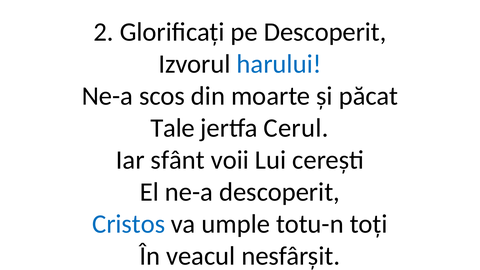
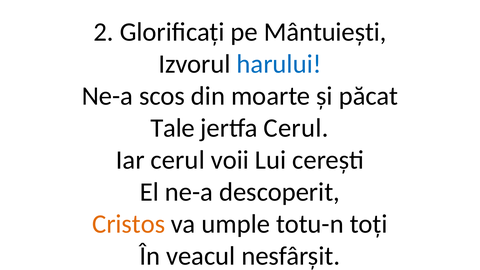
pe Descoperit: Descoperit -> Mântuiești
Iar sfânt: sfânt -> cerul
Cristos colour: blue -> orange
